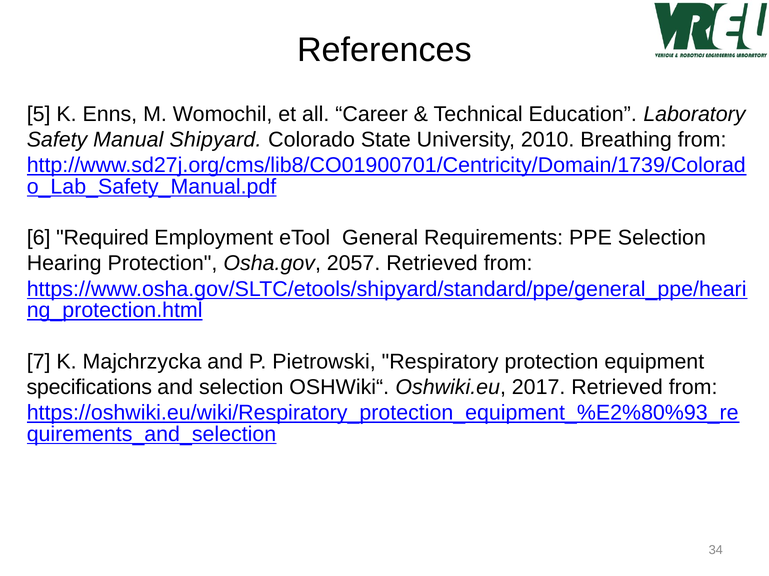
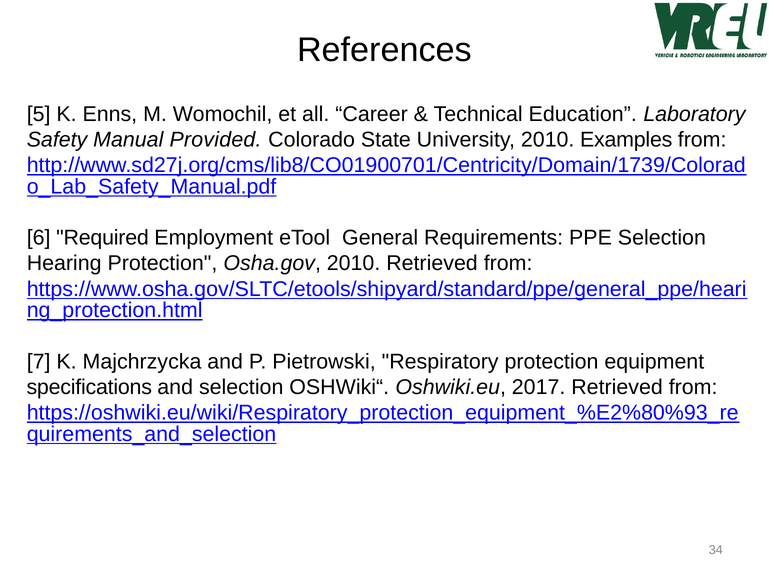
Shipyard: Shipyard -> Provided
Breathing: Breathing -> Examples
Osha.gov 2057: 2057 -> 2010
